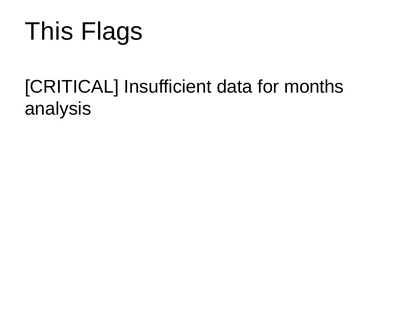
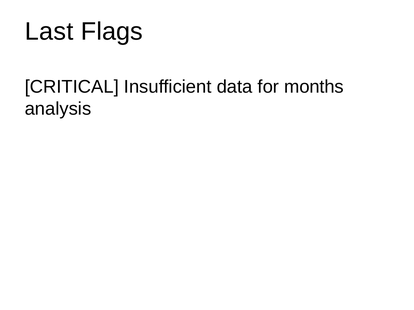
This: This -> Last
